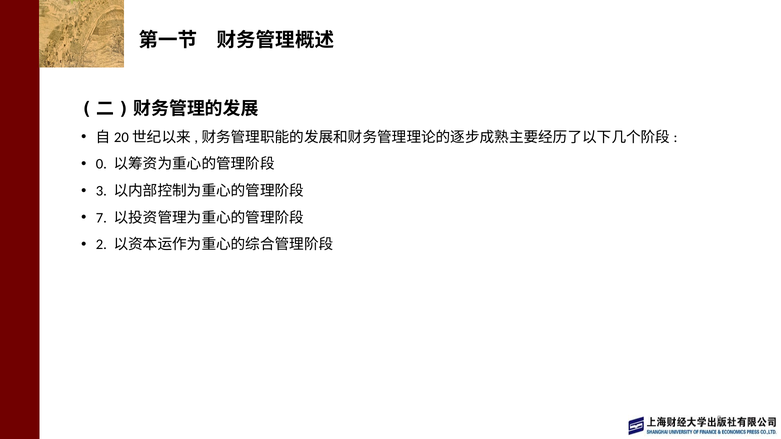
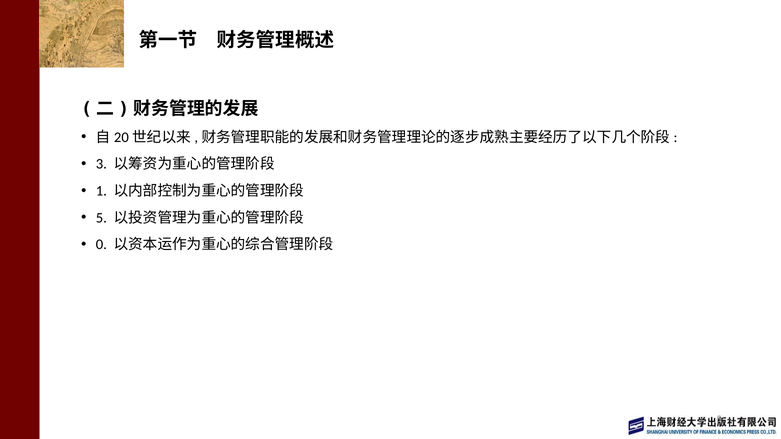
0: 0 -> 3
3: 3 -> 1
7 at (101, 218): 7 -> 5
2: 2 -> 0
